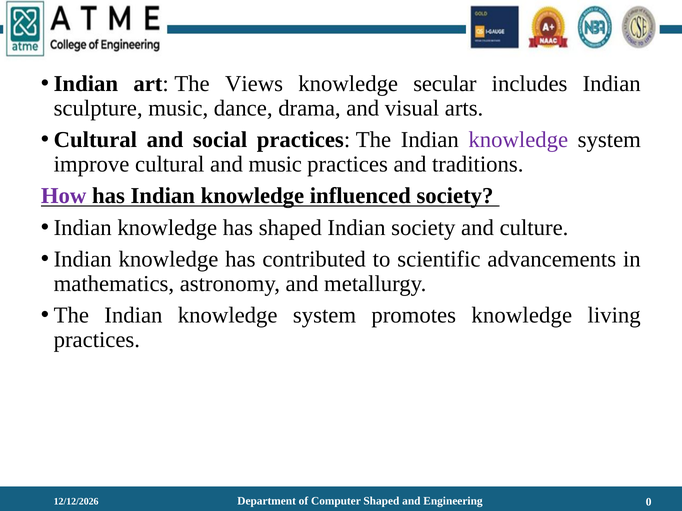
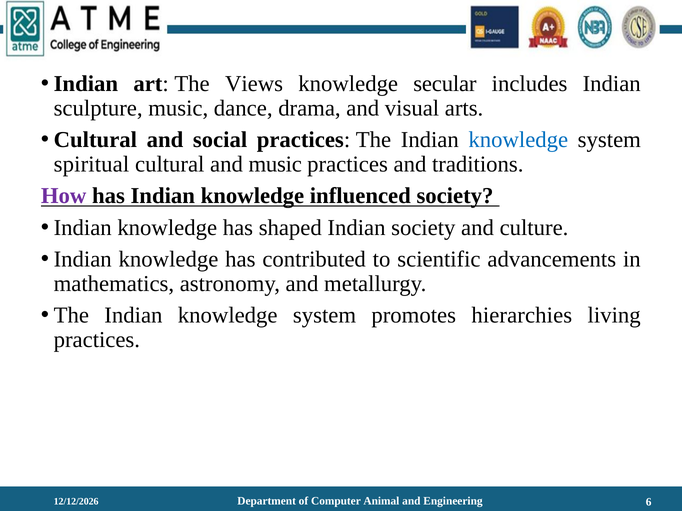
knowledge at (518, 140) colour: purple -> blue
improve: improve -> spiritual
promotes knowledge: knowledge -> hierarchies
Computer Shaped: Shaped -> Animal
0: 0 -> 6
